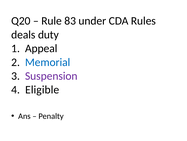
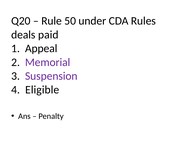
83: 83 -> 50
duty: duty -> paid
Memorial colour: blue -> purple
